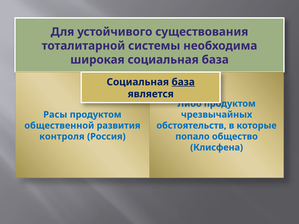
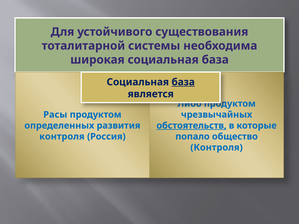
общественной: общественной -> определенных
обстоятельств underline: none -> present
Клисфена at (217, 148): Клисфена -> Контроля
